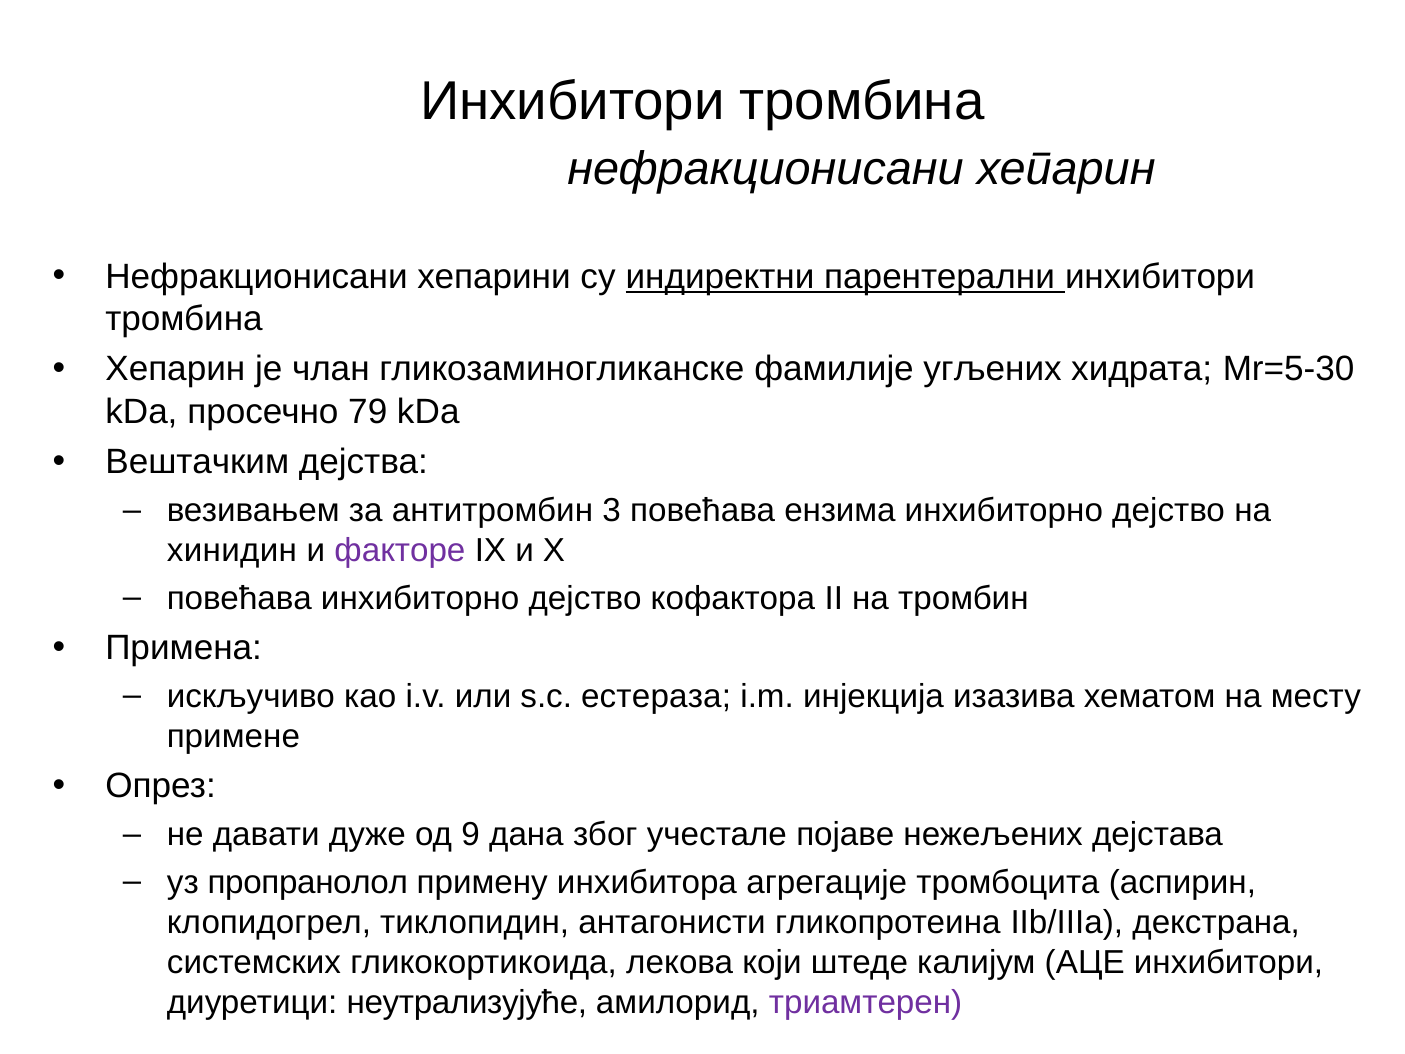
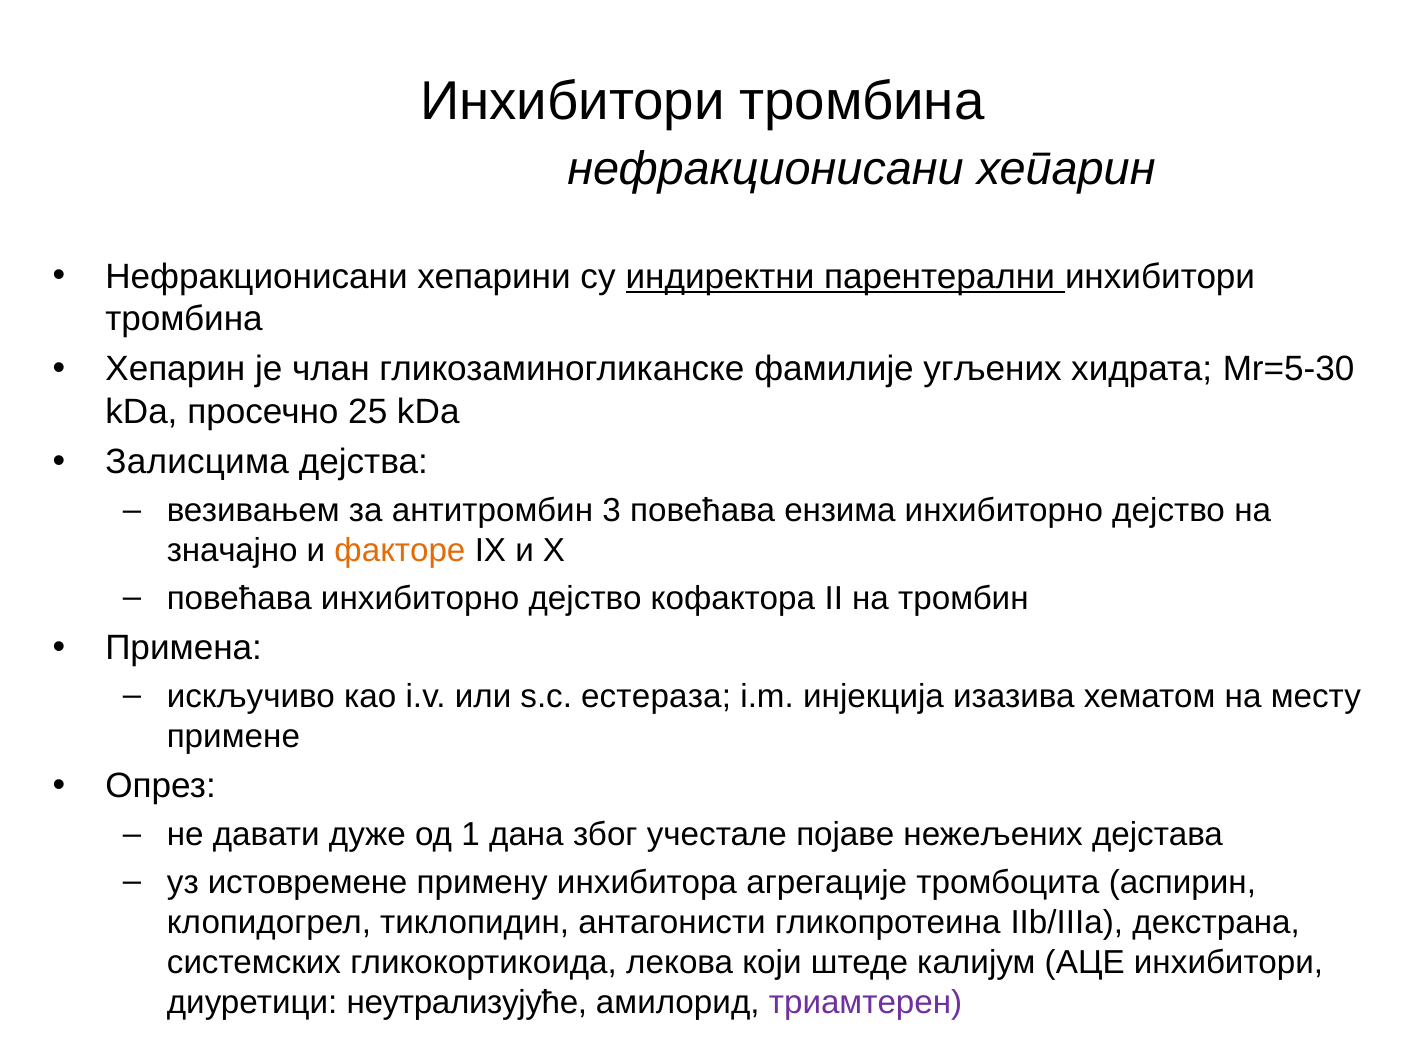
79: 79 -> 25
Вештачким: Вештачким -> Залисцима
хинидин: хинидин -> значајно
факторе colour: purple -> orange
9: 9 -> 1
пропранолол: пропранолол -> истовремене
